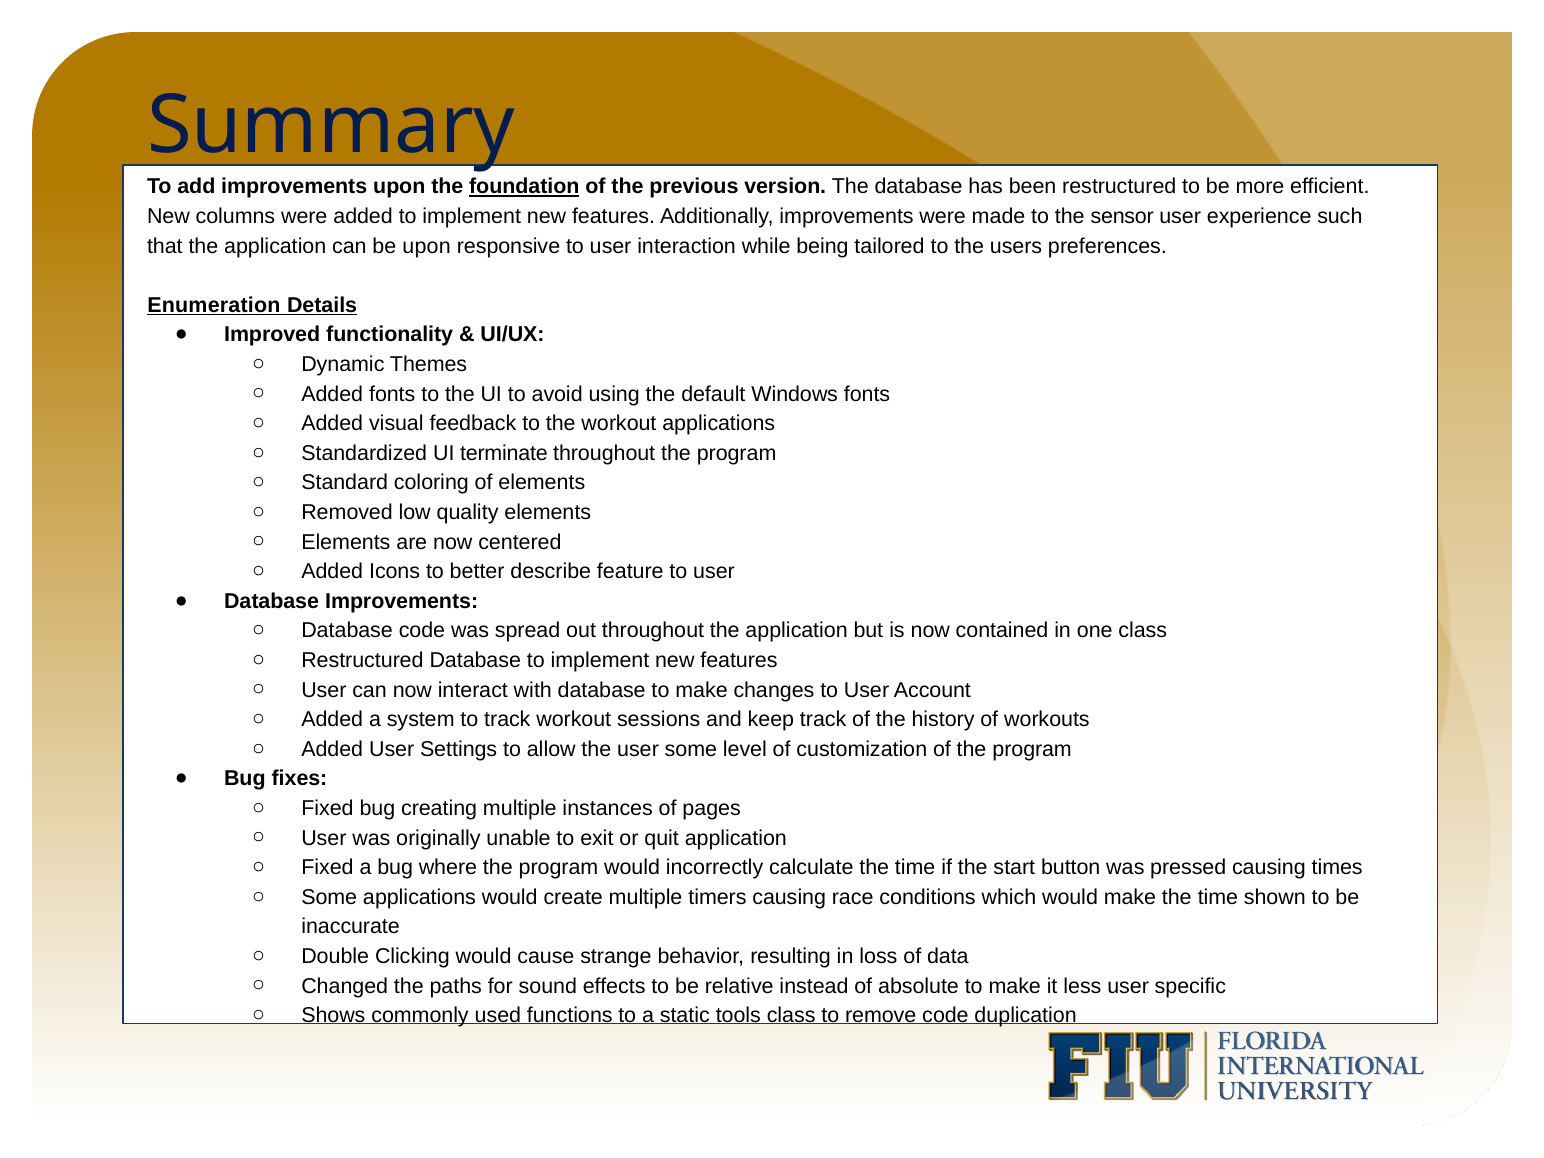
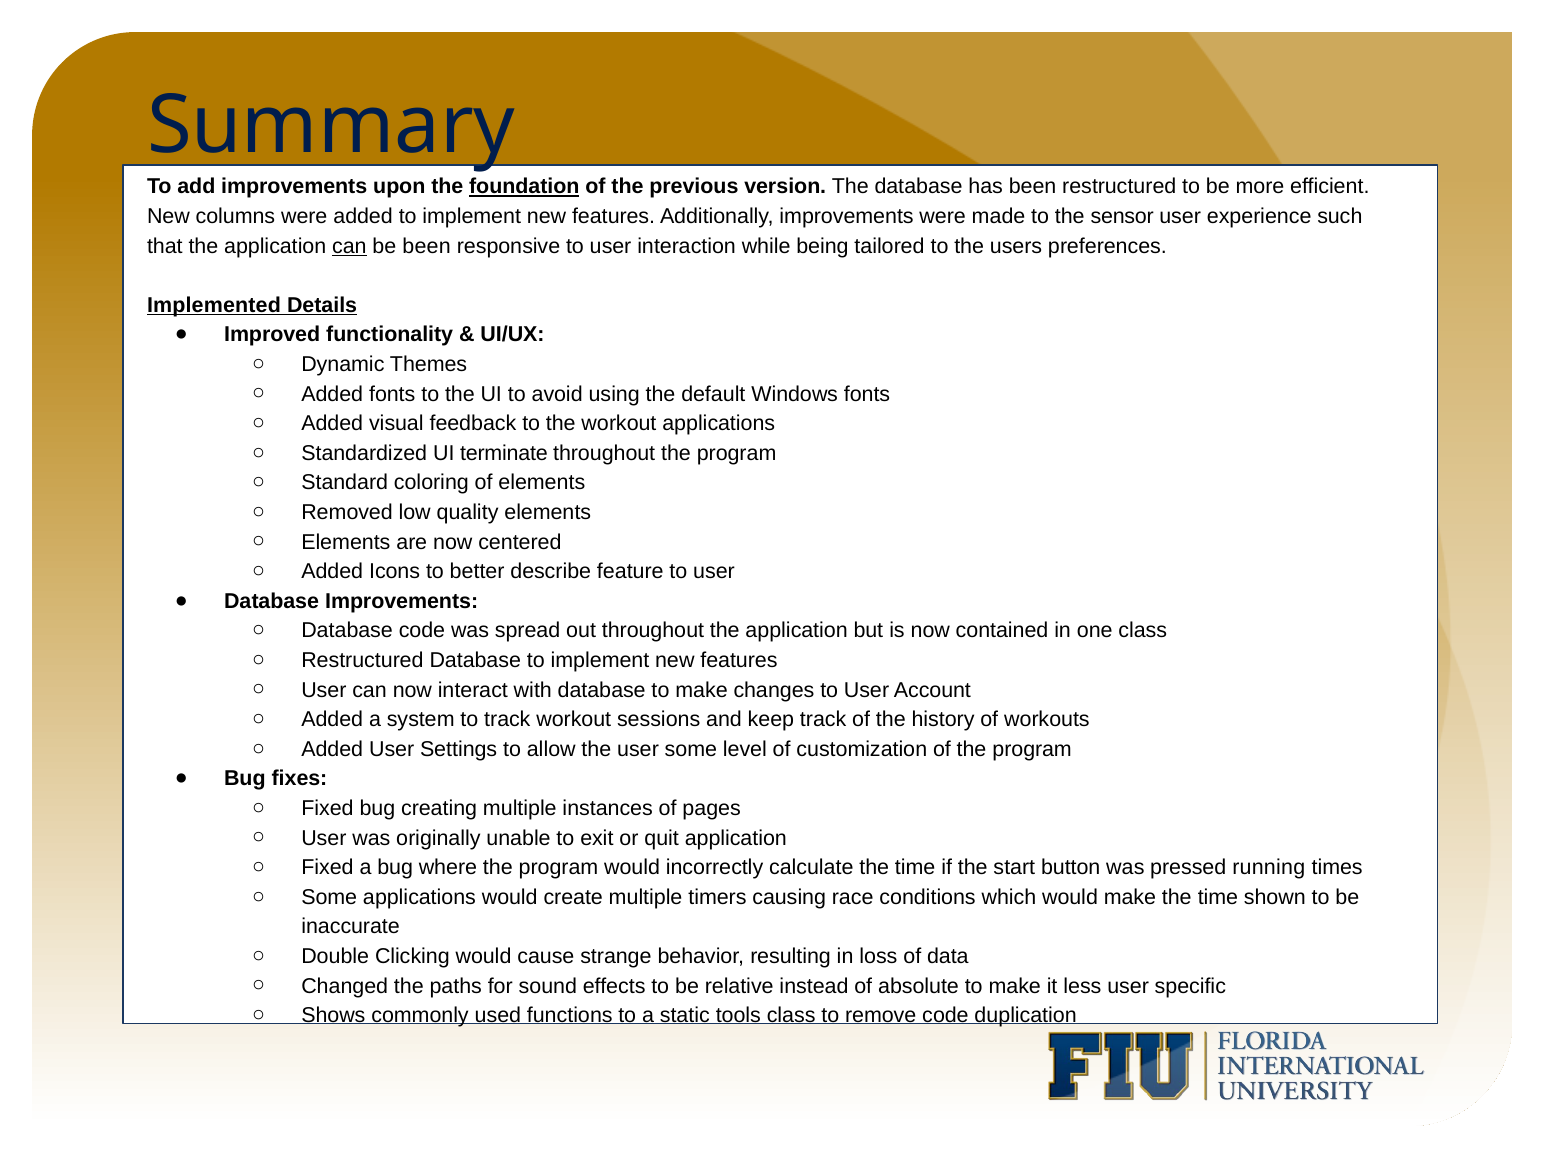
can at (349, 246) underline: none -> present
be upon: upon -> been
Enumeration: Enumeration -> Implemented
pressed causing: causing -> running
